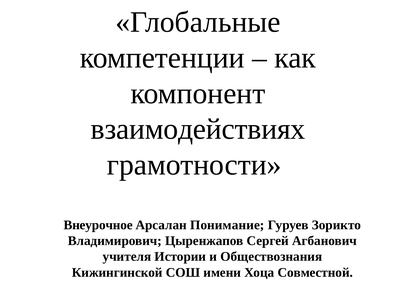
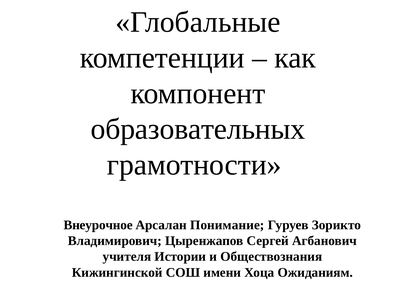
взаимодействиях: взаимодействиях -> образовательных
Совместной: Совместной -> Ожиданиям
